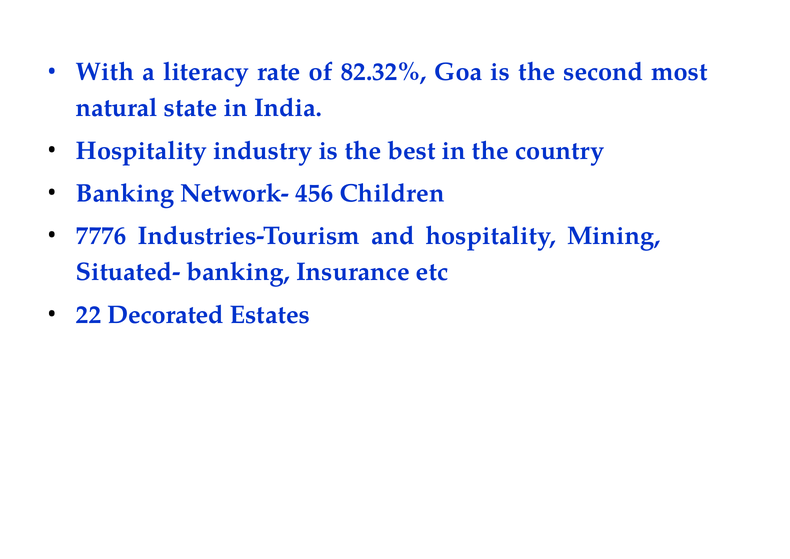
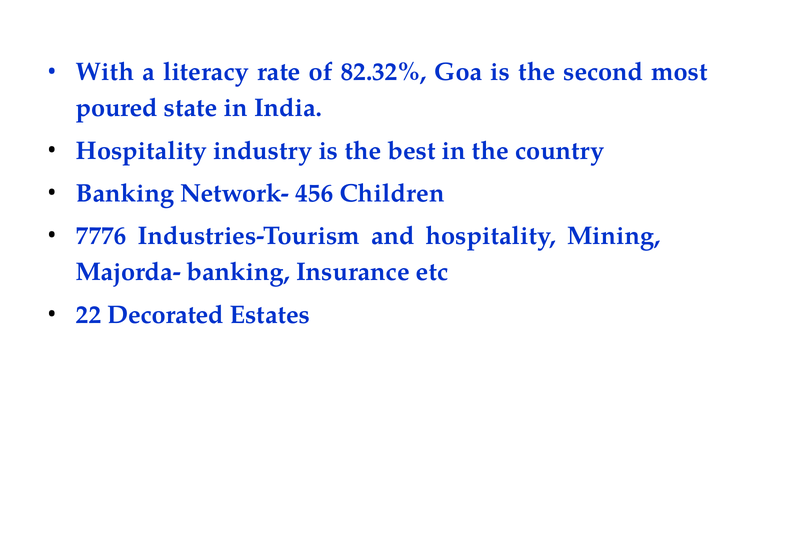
natural: natural -> poured
Situated-: Situated- -> Majorda-
